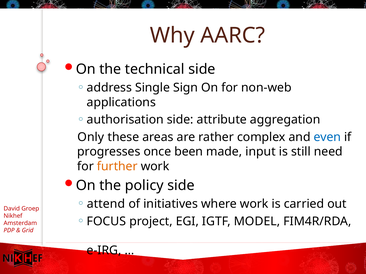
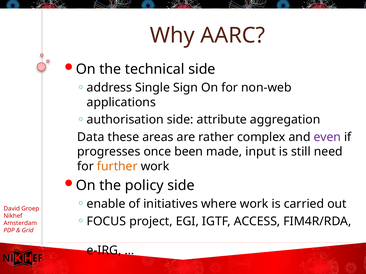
Only: Only -> Data
even colour: blue -> purple
attend: attend -> enable
MODEL: MODEL -> ACCESS
